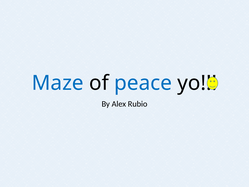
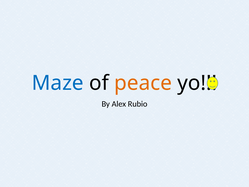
peace colour: blue -> orange
